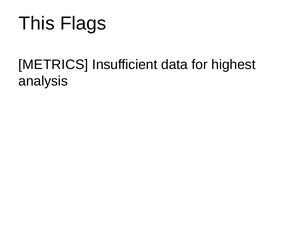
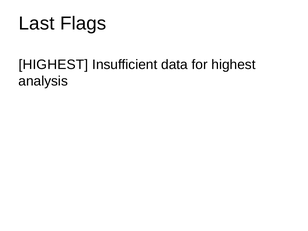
This: This -> Last
METRICS at (53, 65): METRICS -> HIGHEST
